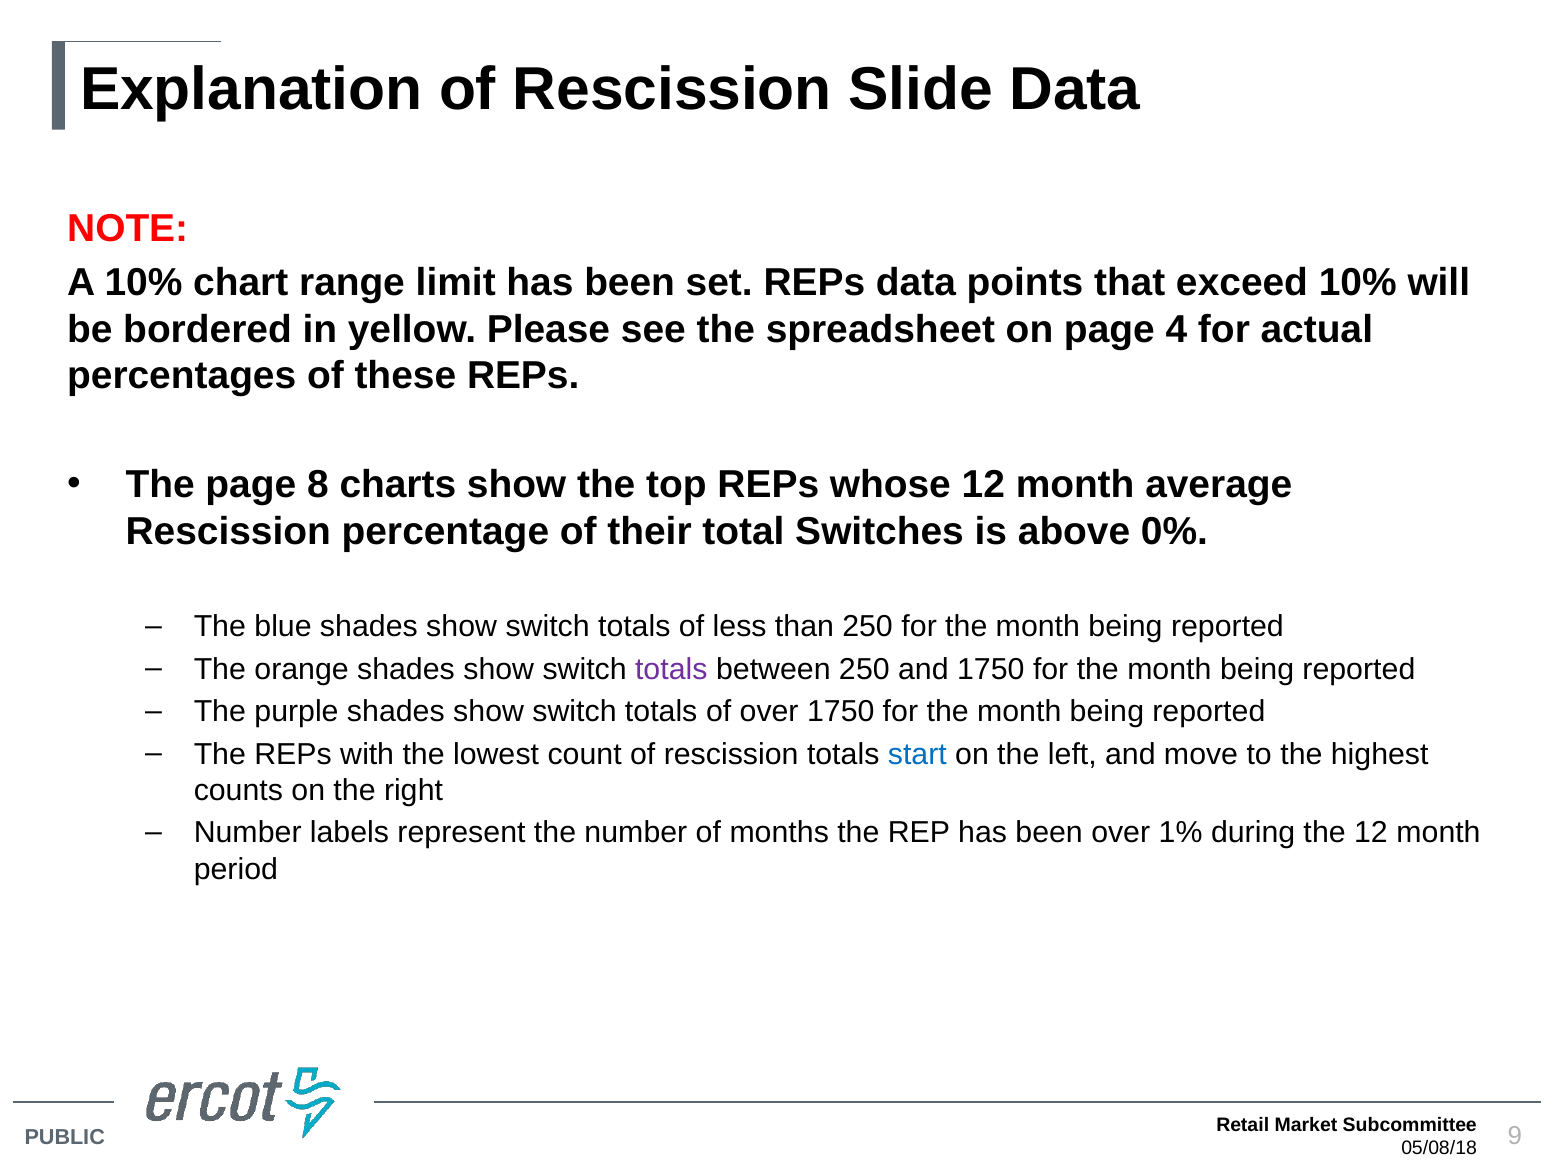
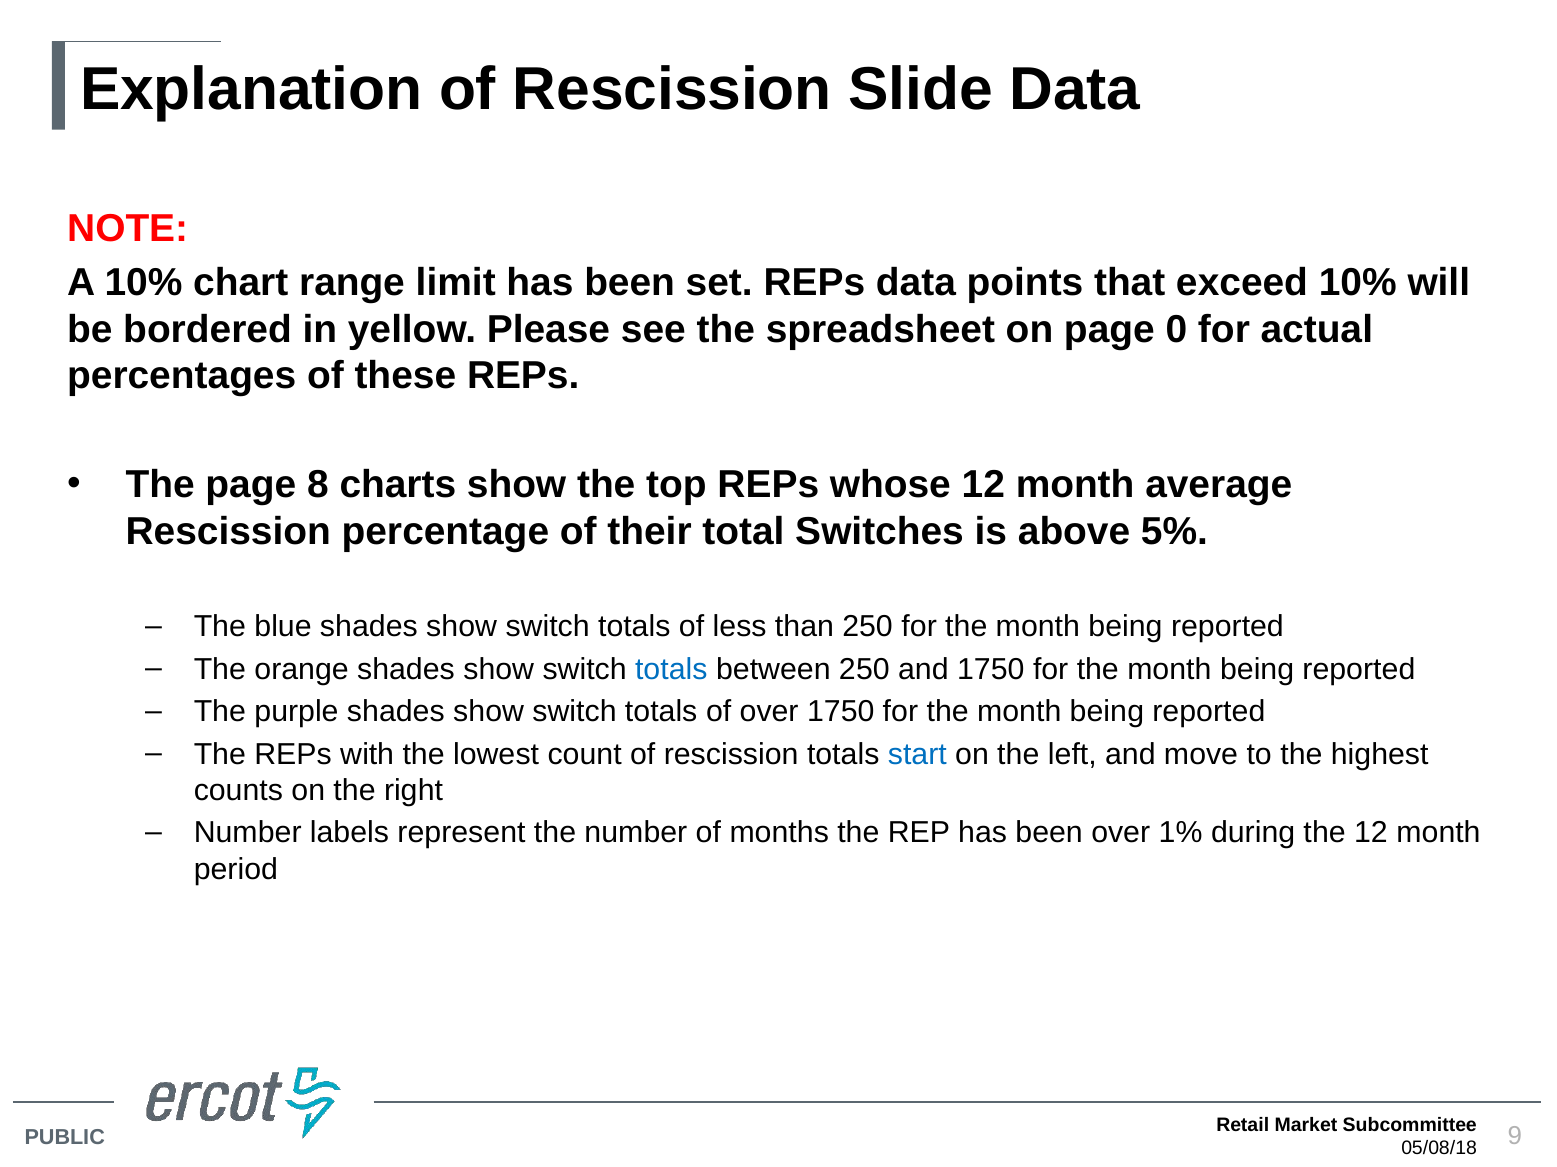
4: 4 -> 0
0%: 0% -> 5%
totals at (671, 670) colour: purple -> blue
